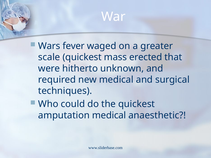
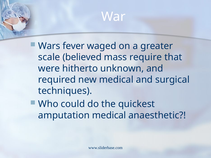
scale quickest: quickest -> believed
erected: erected -> require
